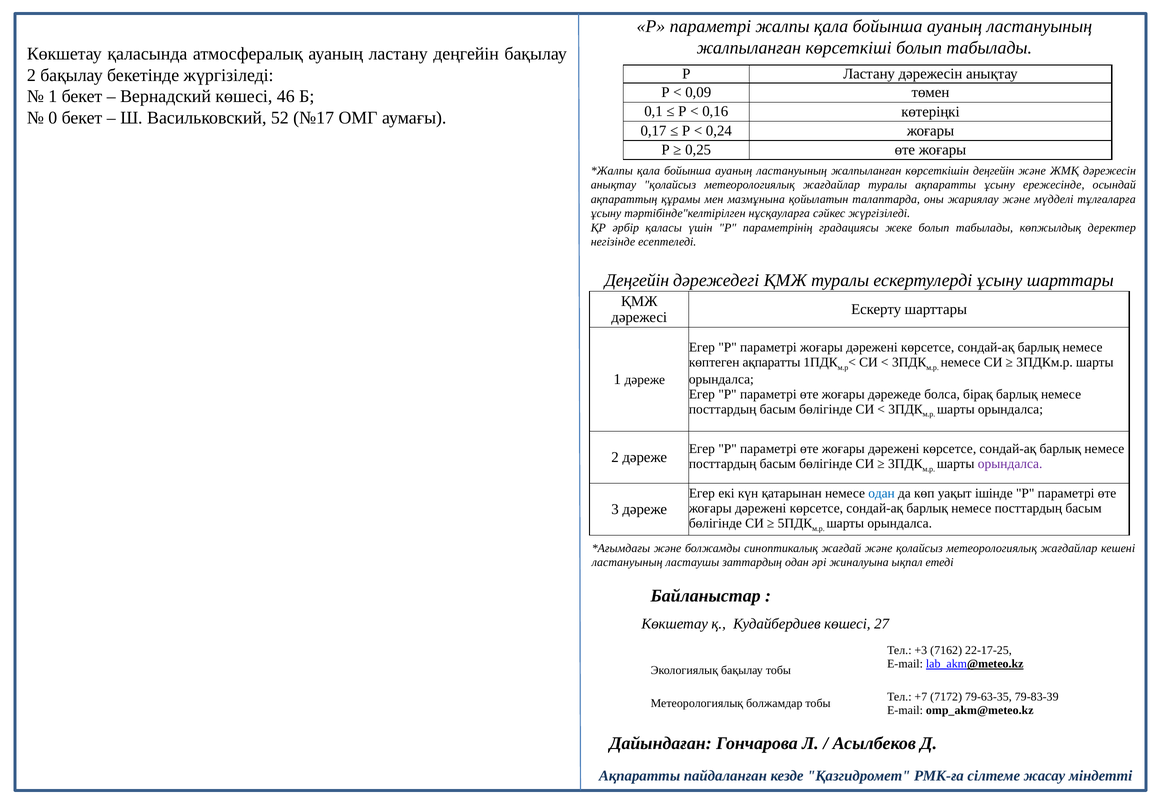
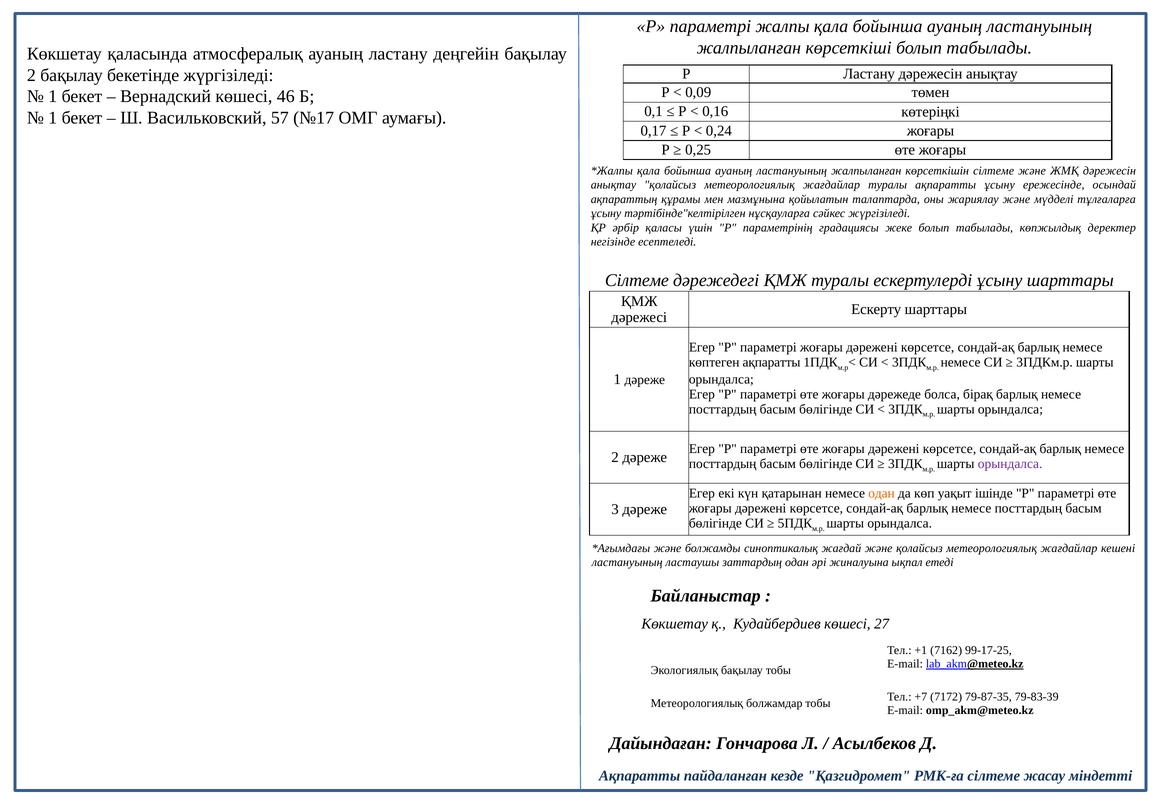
0 at (53, 118): 0 -> 1
52: 52 -> 57
көрсеткішін деңгейін: деңгейін -> сілтеме
Деңгейін at (637, 280): Деңгейін -> Сілтеме
одан at (882, 493) colour: blue -> orange
+3: +3 -> +1
22-17-25: 22-17-25 -> 99-17-25
79-63-35: 79-63-35 -> 79-87-35
